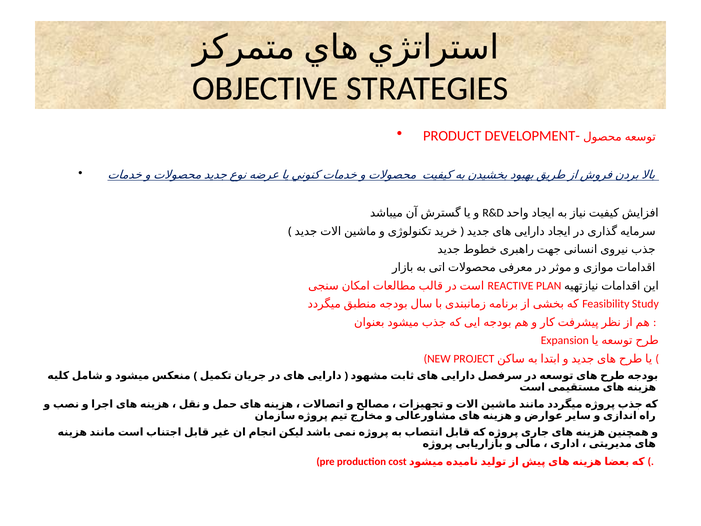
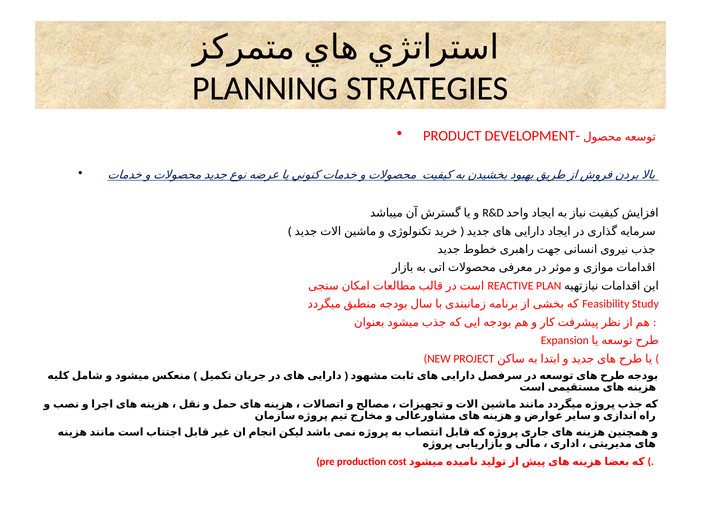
OBJECTIVE: OBJECTIVE -> PLANNING
